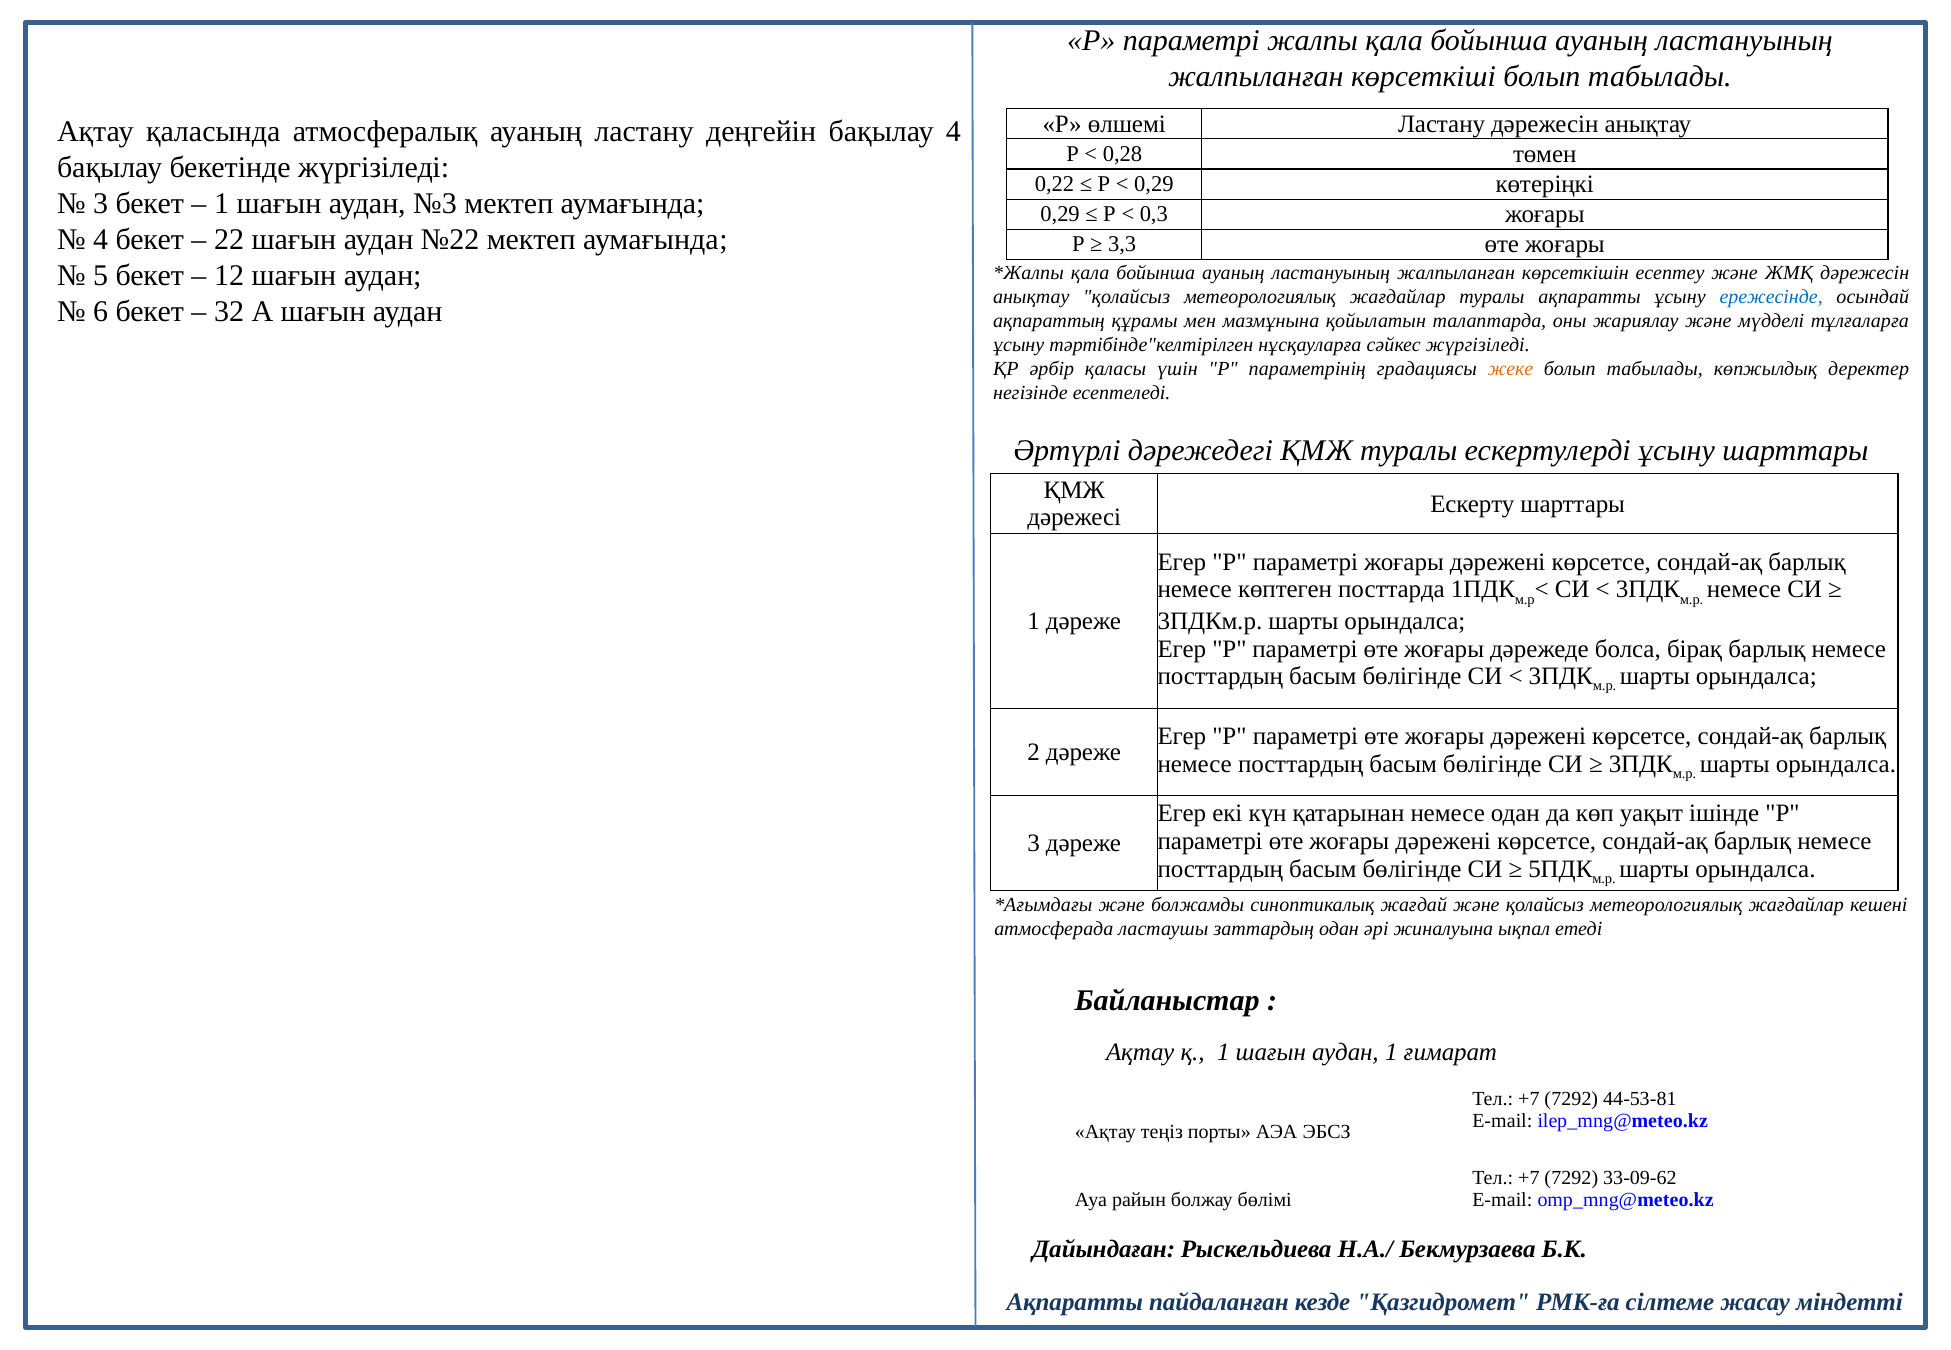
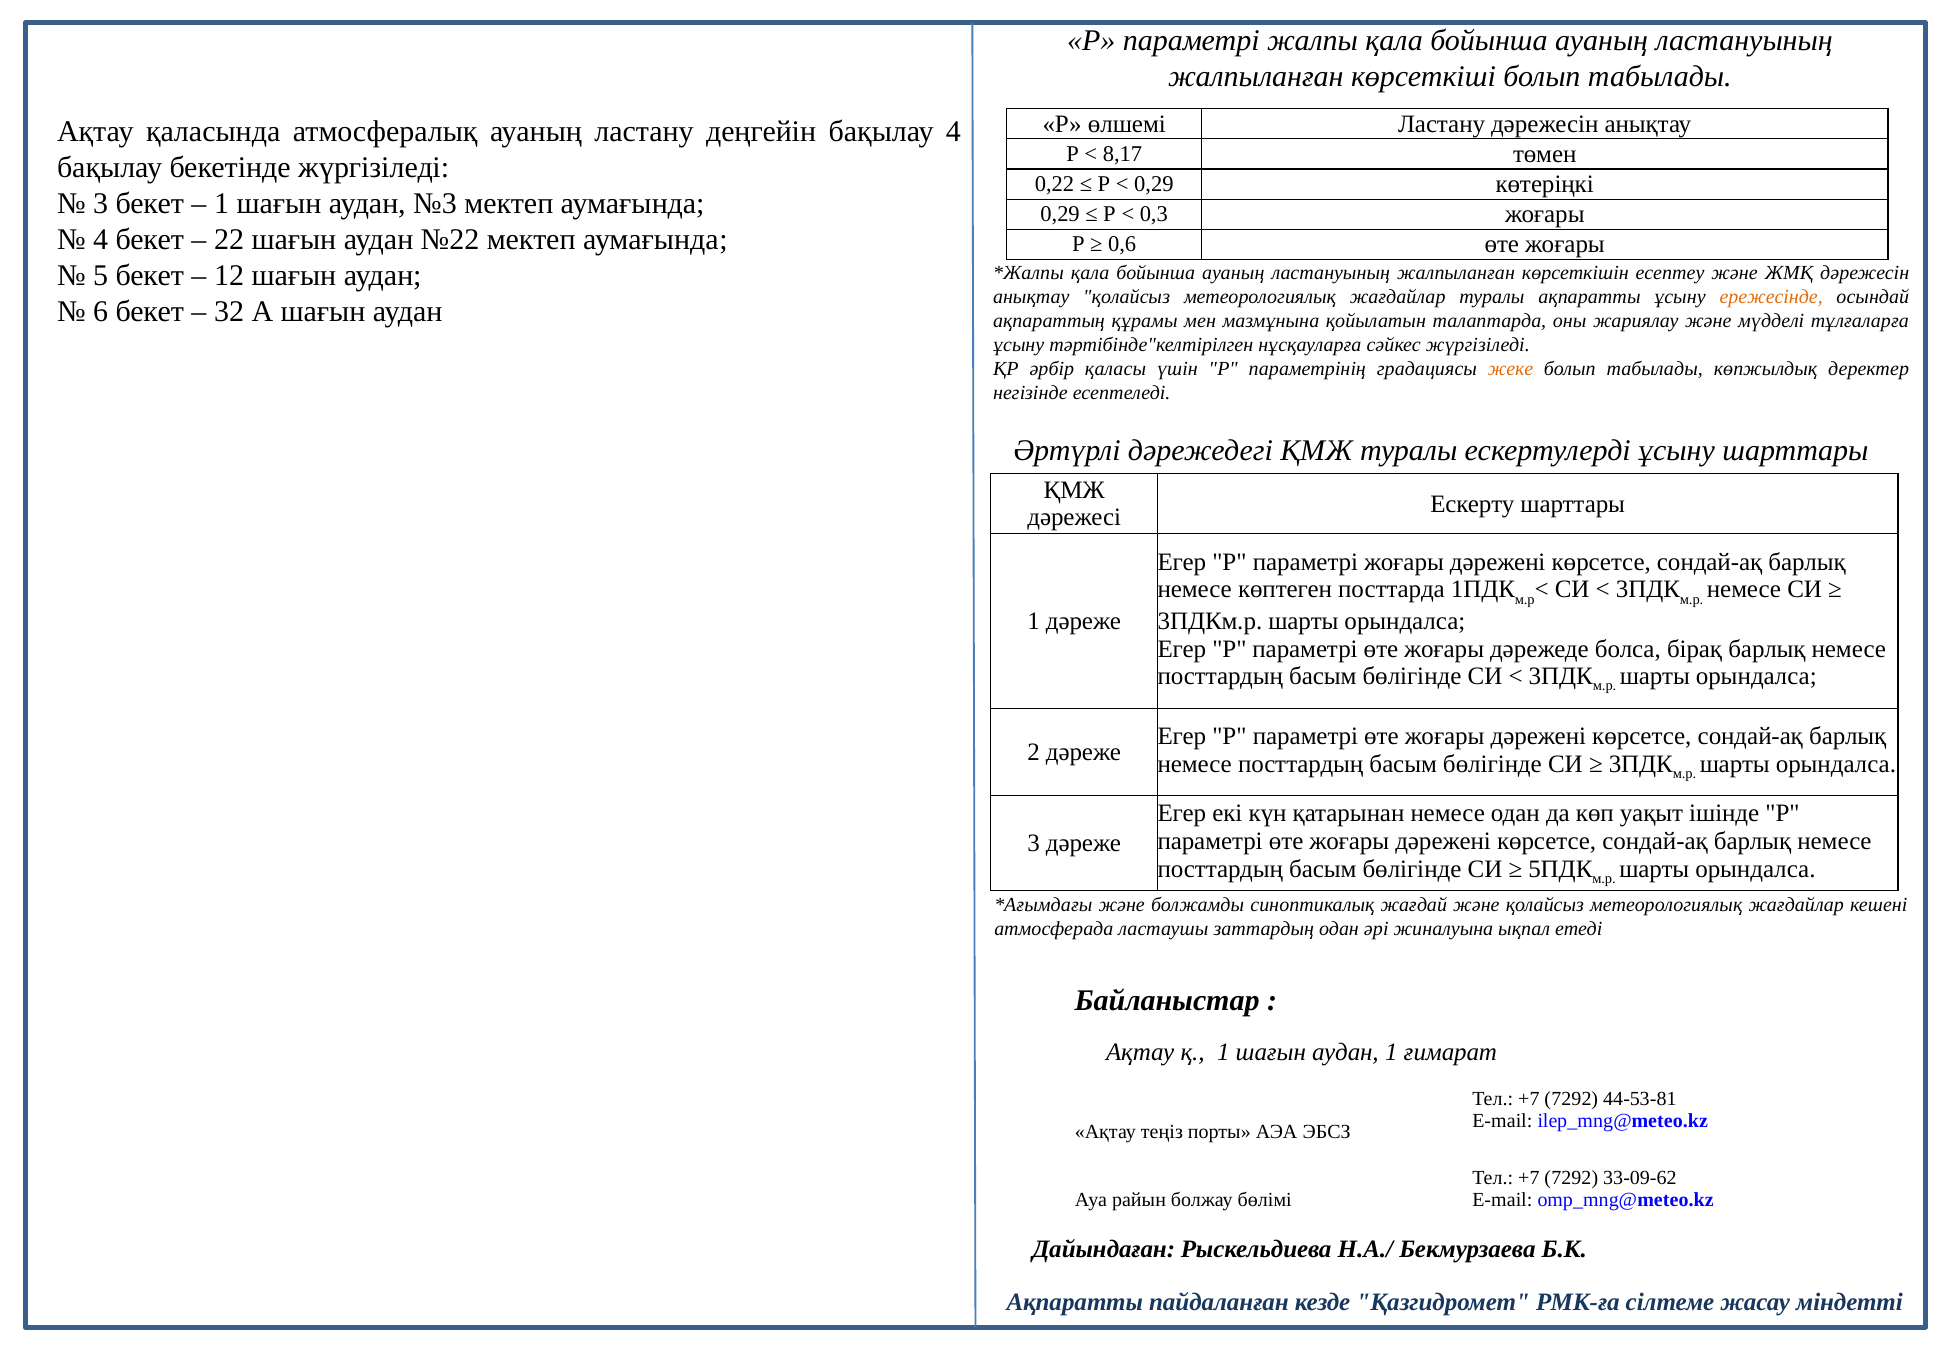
0,28: 0,28 -> 8,17
3,3: 3,3 -> 0,6
ережесінде colour: blue -> orange
